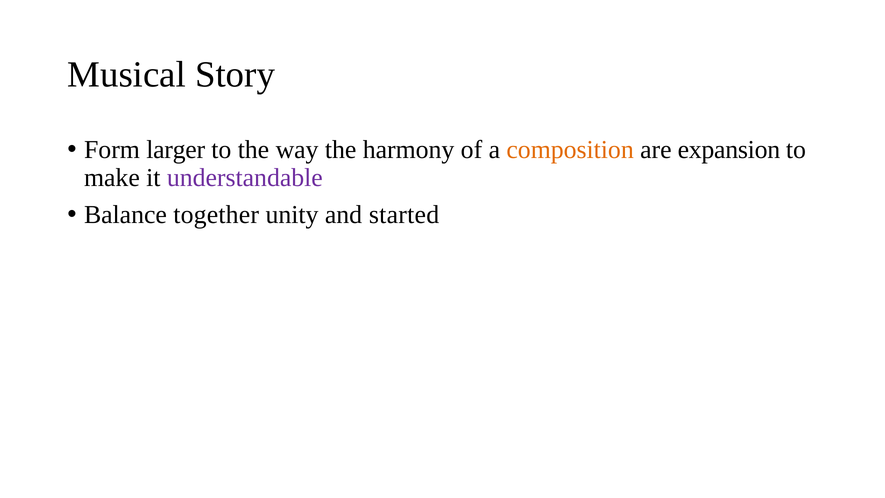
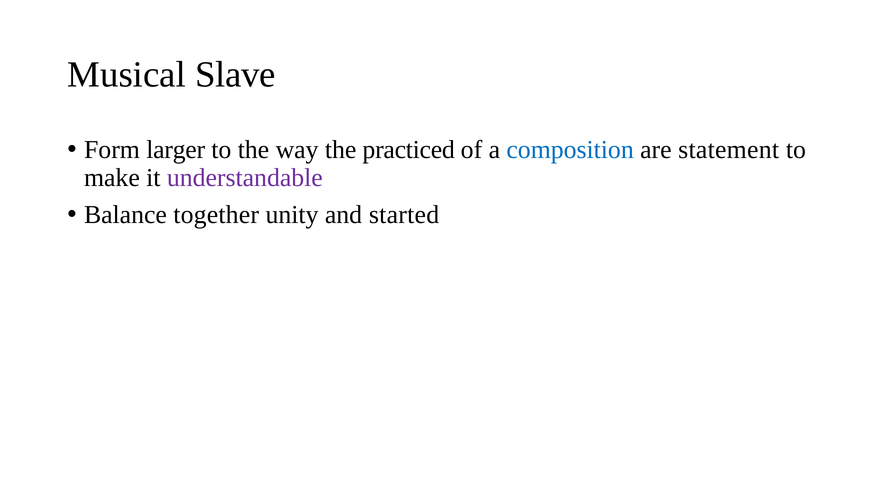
Story: Story -> Slave
harmony: harmony -> practiced
composition colour: orange -> blue
expansion: expansion -> statement
